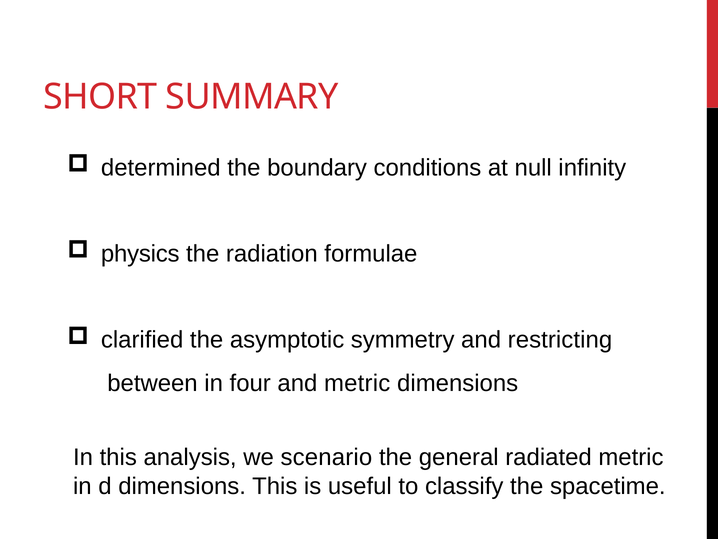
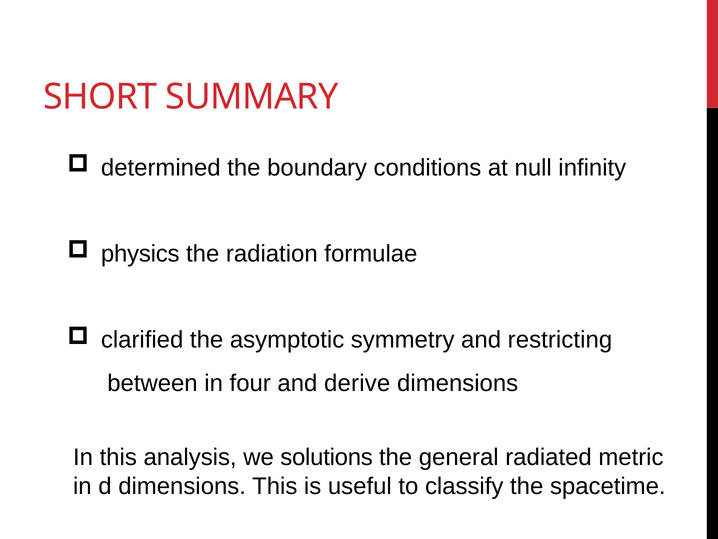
and metric: metric -> derive
scenario: scenario -> solutions
